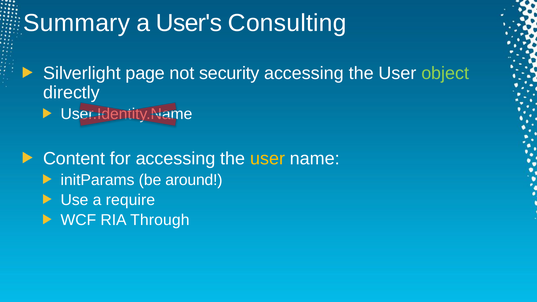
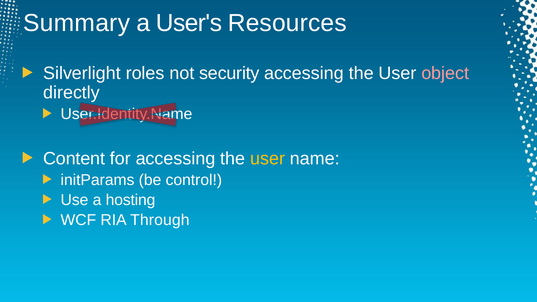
Consulting: Consulting -> Resources
page: page -> roles
object colour: light green -> pink
around: around -> control
require: require -> hosting
